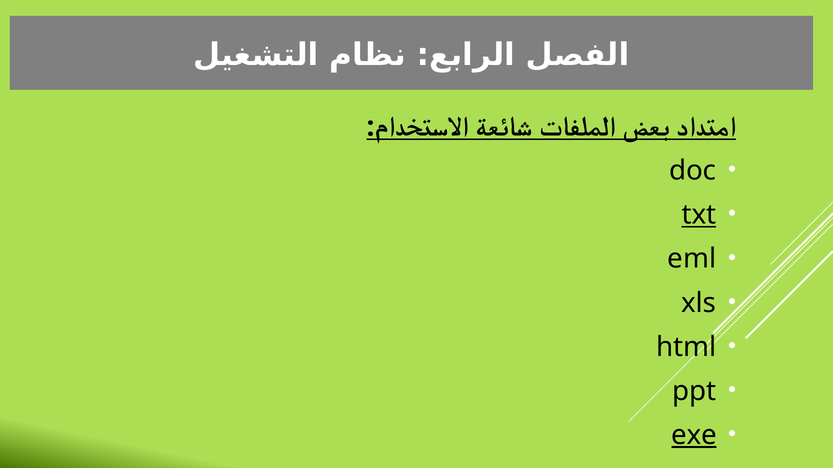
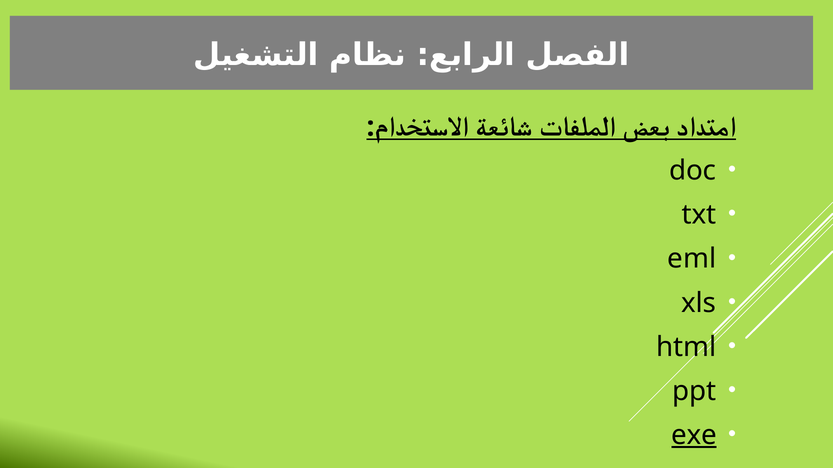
txt underline: present -> none
